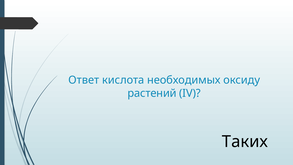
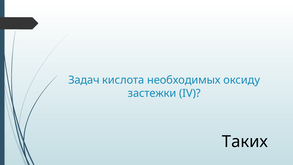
Ответ: Ответ -> Задач
растений: растений -> застежки
